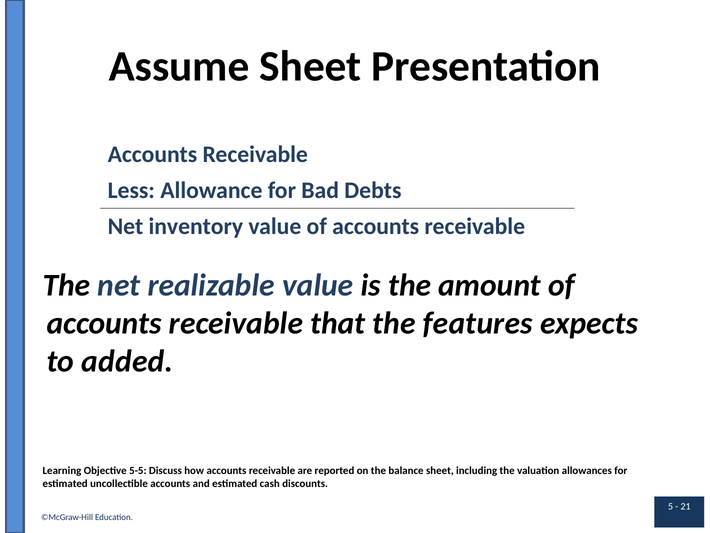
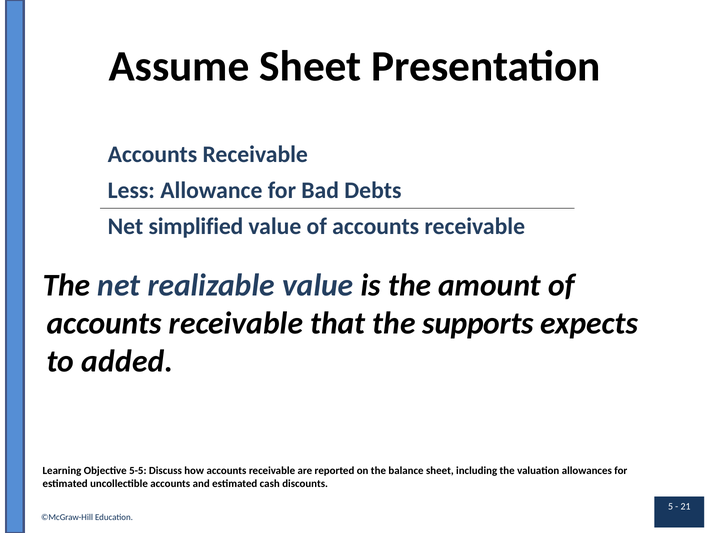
inventory: inventory -> simplified
features: features -> supports
